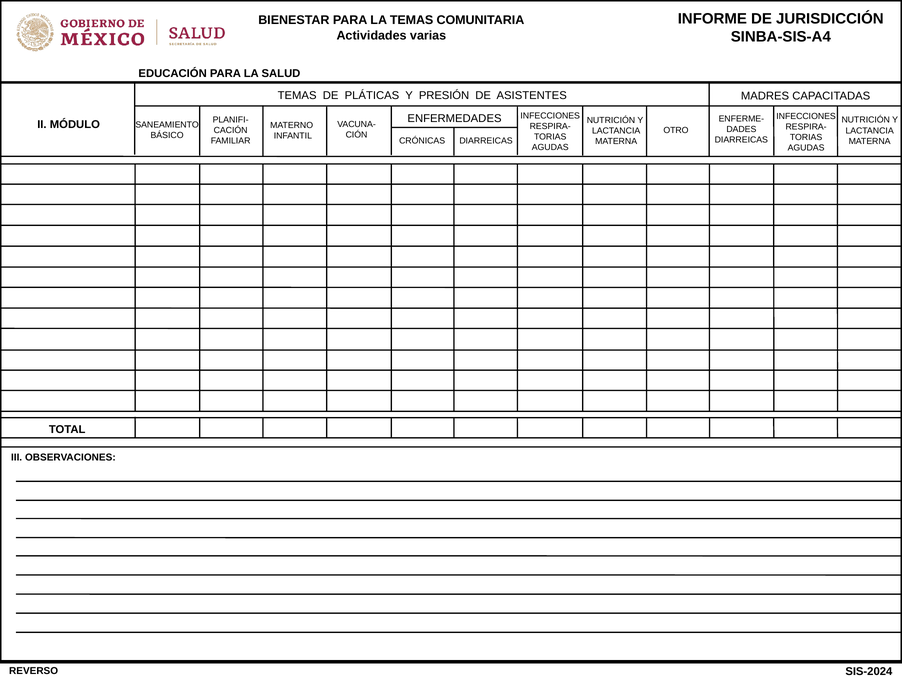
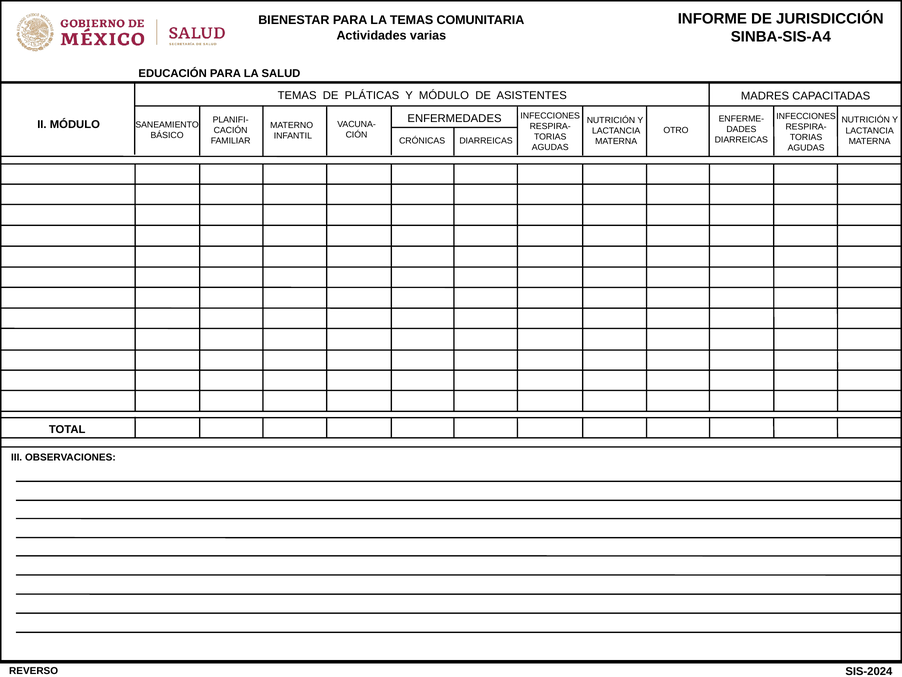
Y PRESIÓN: PRESIÓN -> MÓDULO
